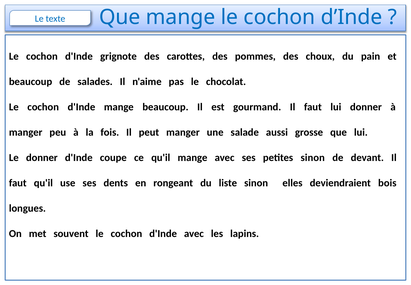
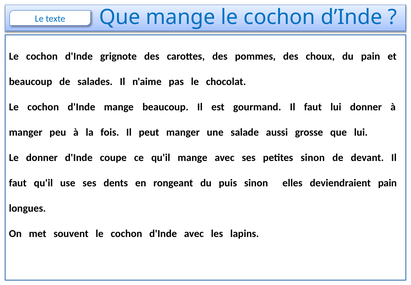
liste: liste -> puis
deviendraient bois: bois -> pain
